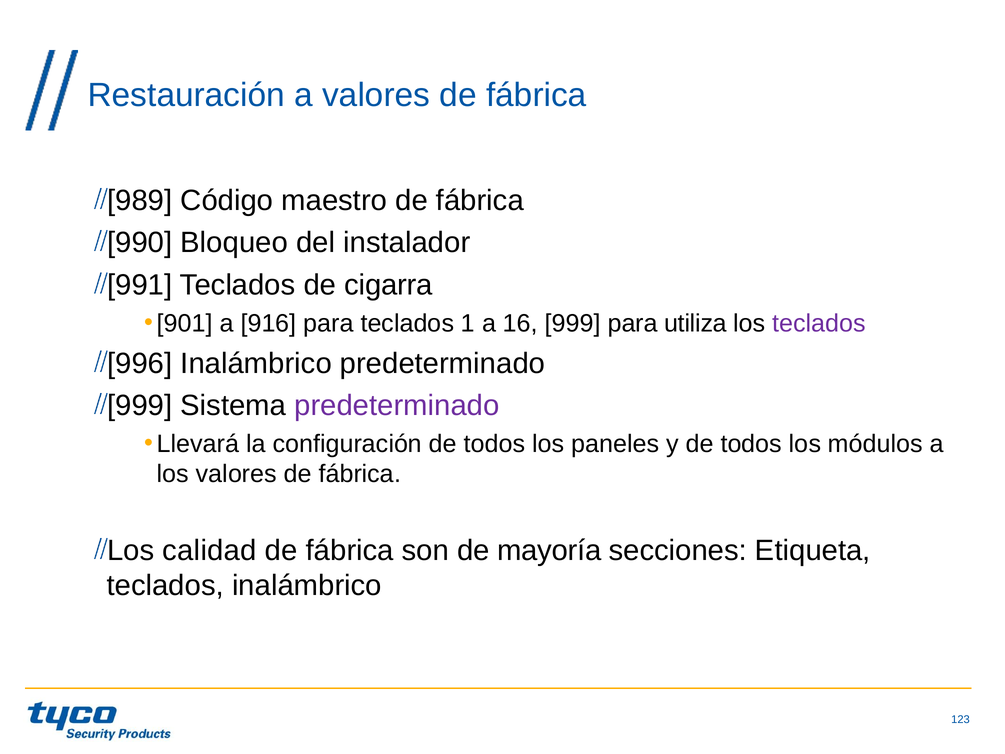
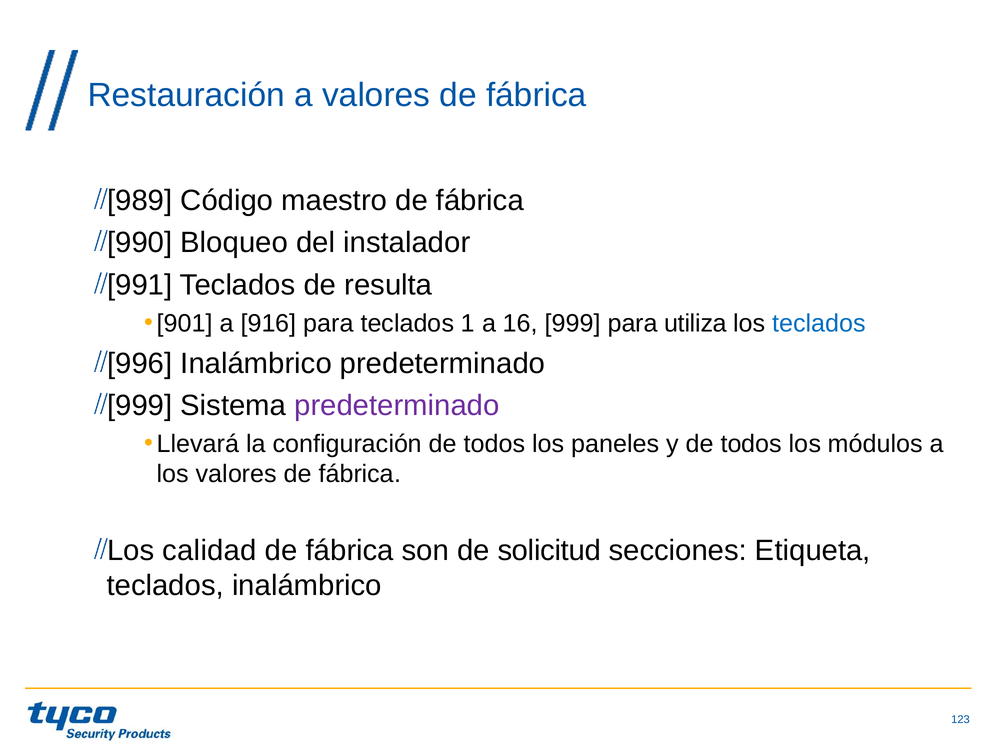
cigarra: cigarra -> resulta
teclados at (819, 323) colour: purple -> blue
mayoría: mayoría -> solicitud
